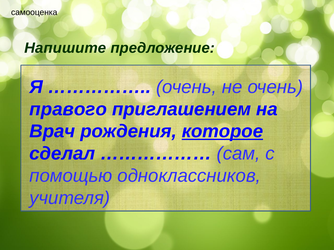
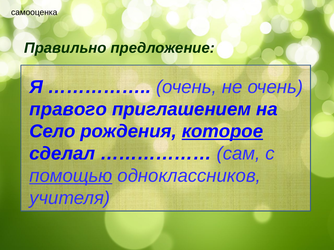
Напишите: Напишите -> Правильно
Врач: Врач -> Село
помощью underline: none -> present
